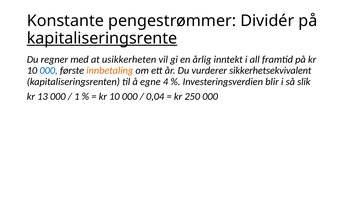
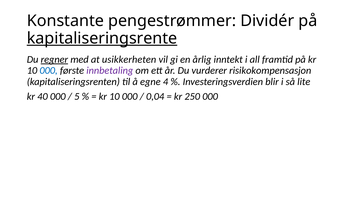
regner underline: none -> present
innbetaling colour: orange -> purple
sikkerhetsekvivalent: sikkerhetsekvivalent -> risikokompensasjon
slik: slik -> lite
13: 13 -> 40
1: 1 -> 5
